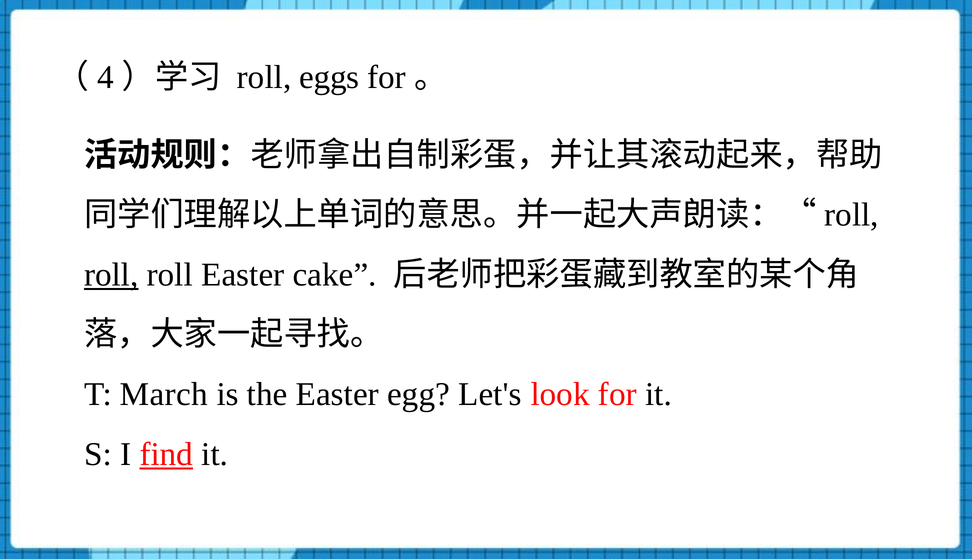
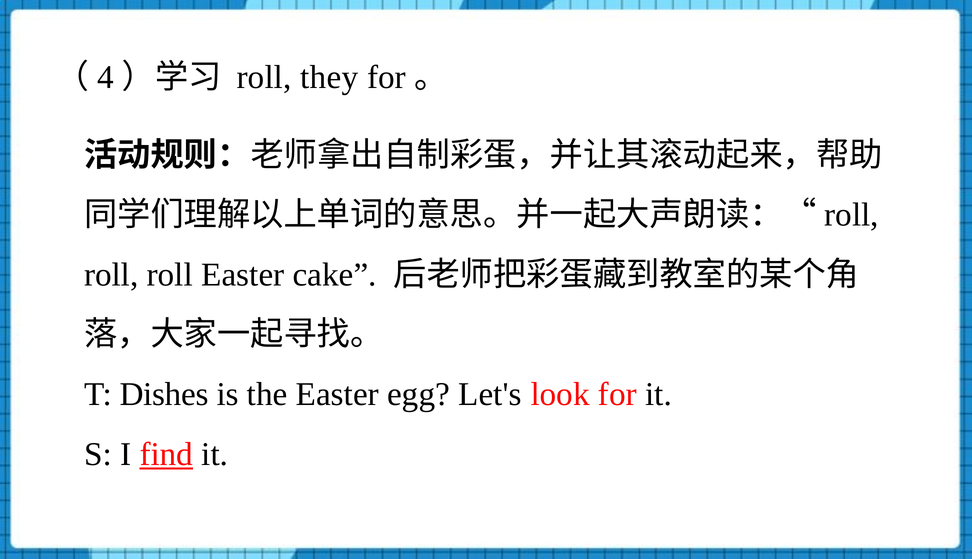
eggs: eggs -> they
roll at (111, 275) underline: present -> none
March: March -> Dishes
